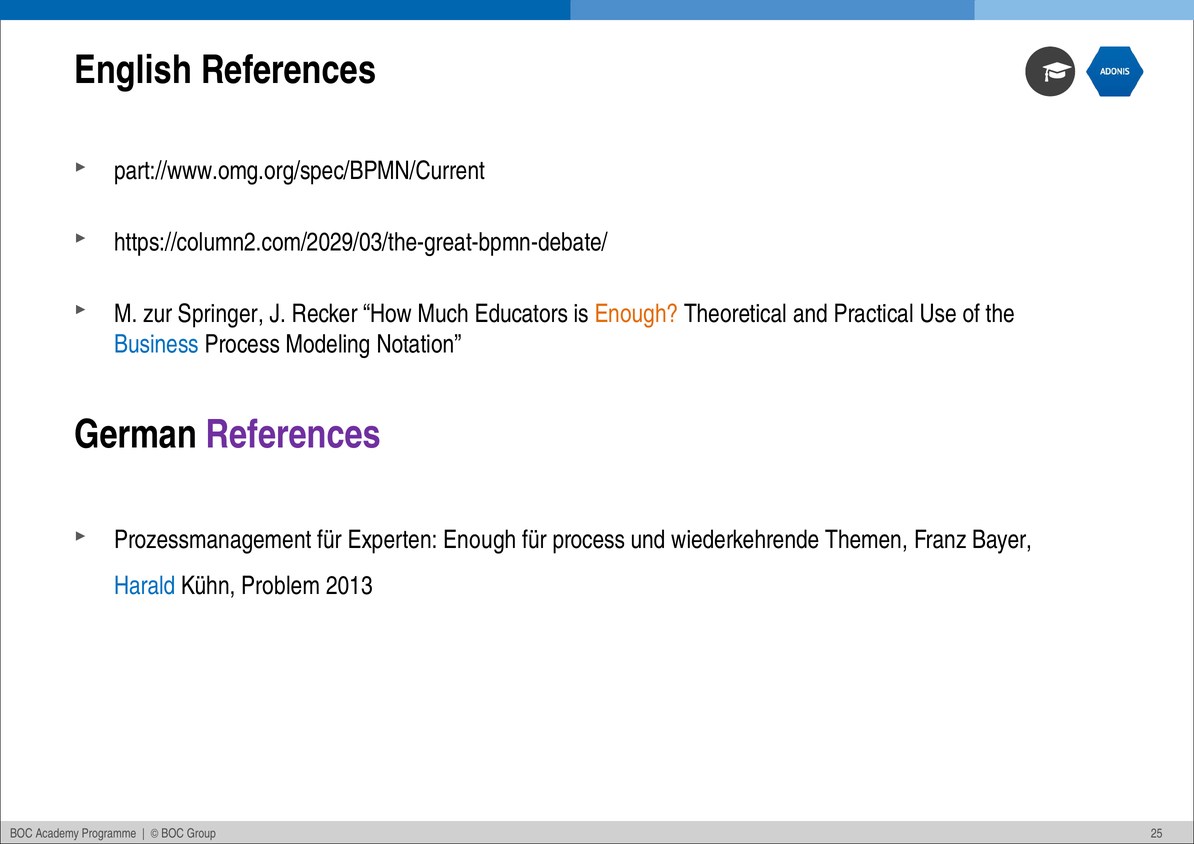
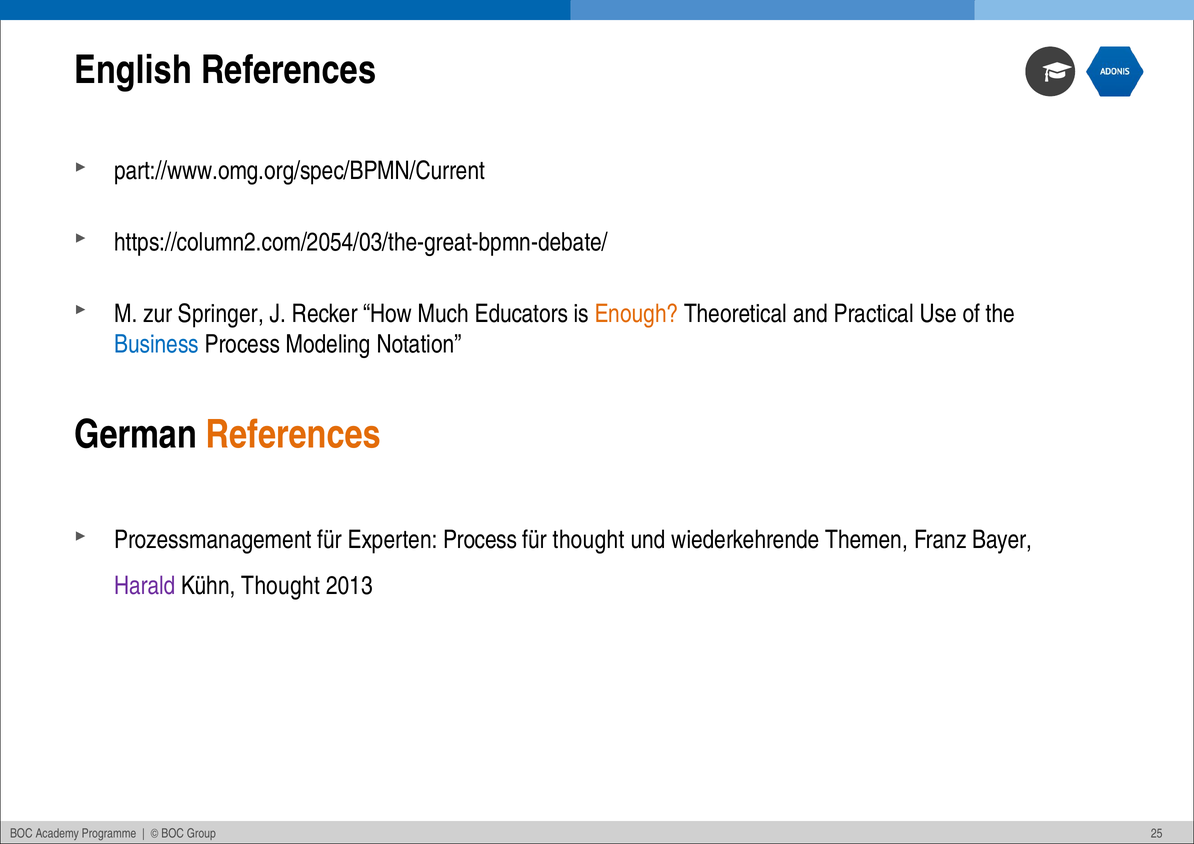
https://column2.com/2029/03/the-great-bpmn-debate/: https://column2.com/2029/03/the-great-bpmn-debate/ -> https://column2.com/2054/03/the-great-bpmn-debate/
References at (293, 435) colour: purple -> orange
Experten Enough: Enough -> Process
für process: process -> thought
Harald colour: blue -> purple
Kühn Problem: Problem -> Thought
